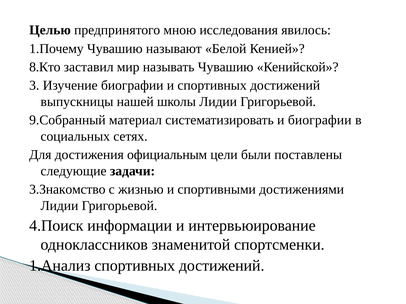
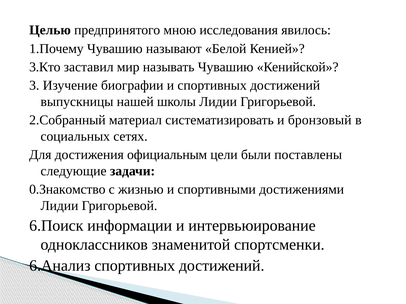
8.Кто: 8.Кто -> 3.Кто
9.Собранный: 9.Собранный -> 2.Собранный
и биографии: биографии -> бронзовый
3.Знакомство: 3.Знакомство -> 0.Знакомство
4.Поиск: 4.Поиск -> 6.Поиск
1.Анализ: 1.Анализ -> 6.Анализ
